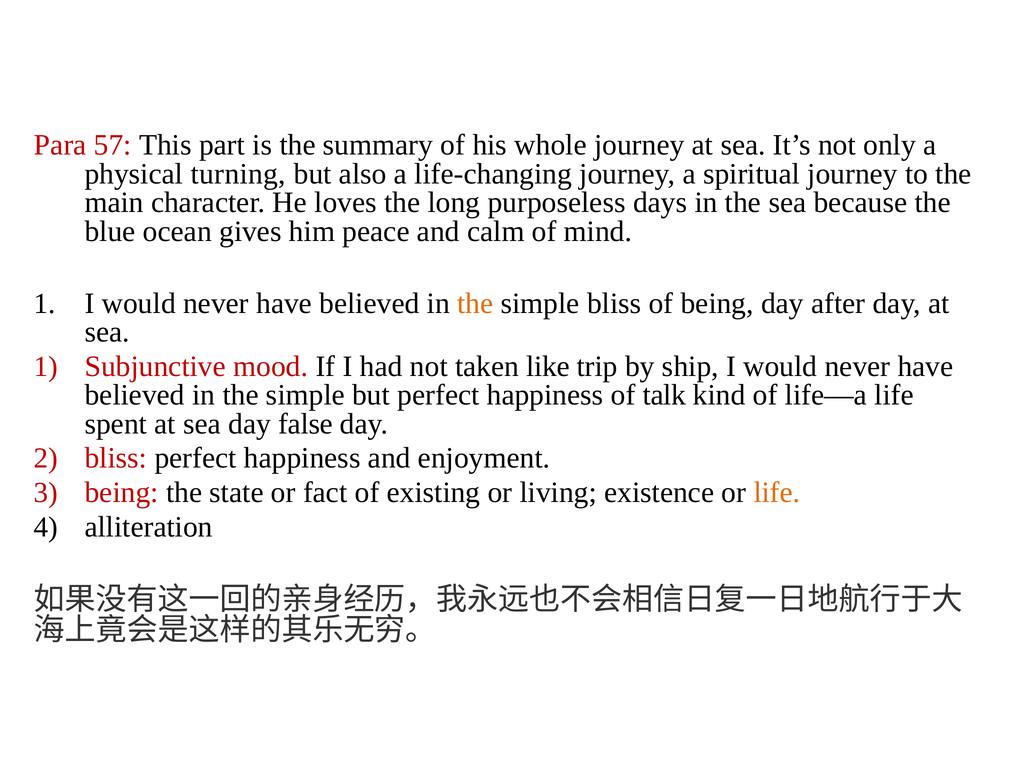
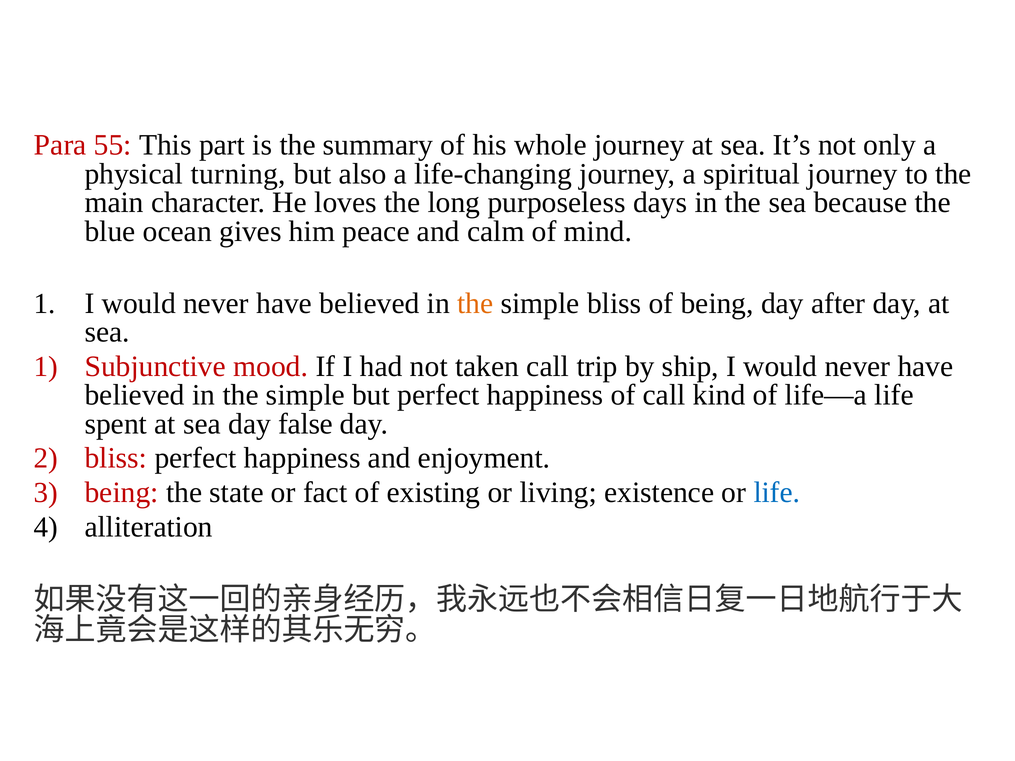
57: 57 -> 55
taken like: like -> call
of talk: talk -> call
life at (777, 493) colour: orange -> blue
